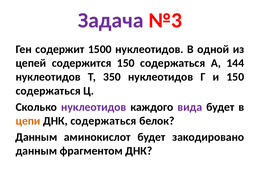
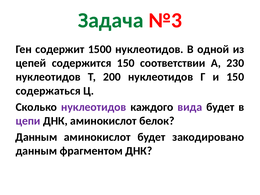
Задача colour: purple -> green
содержится 150 содержаться: содержаться -> соответствии
144: 144 -> 230
350: 350 -> 200
цепи colour: orange -> purple
ДНК содержаться: содержаться -> аминокислот
